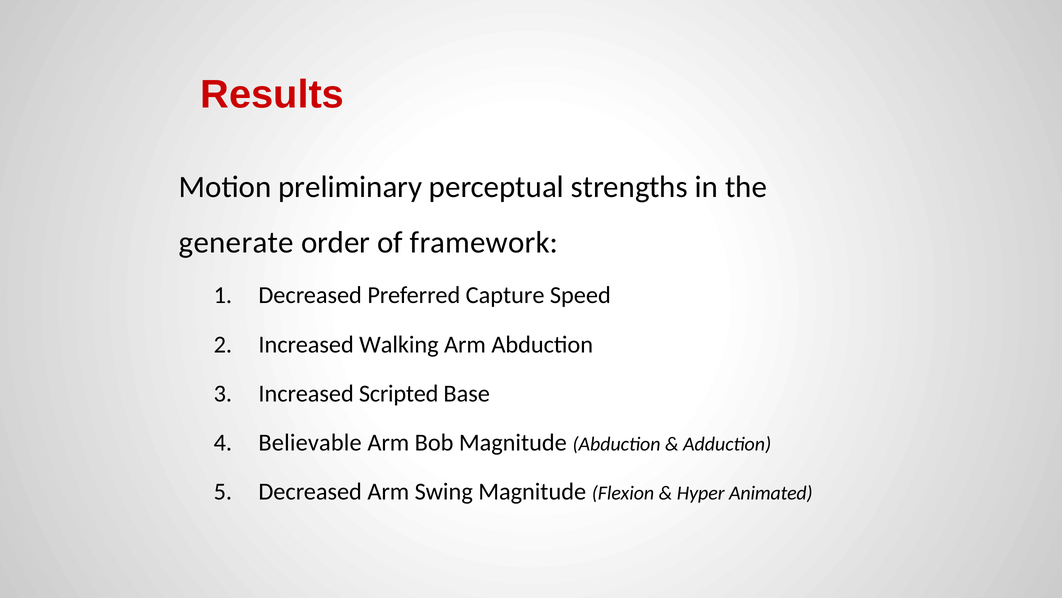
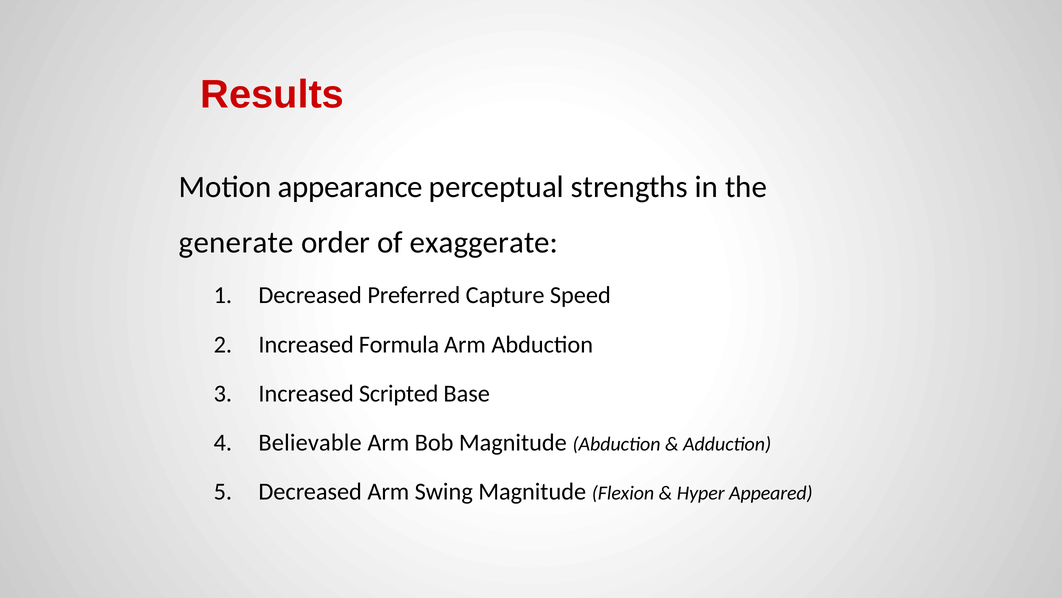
preliminary: preliminary -> appearance
framework: framework -> exaggerate
Walking: Walking -> Formula
Animated: Animated -> Appeared
